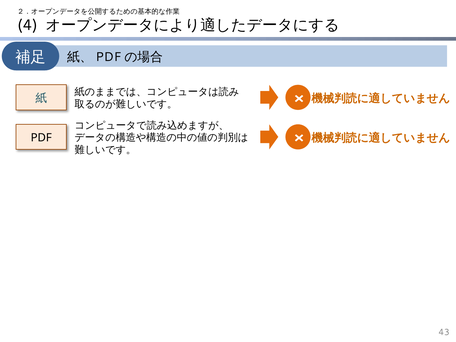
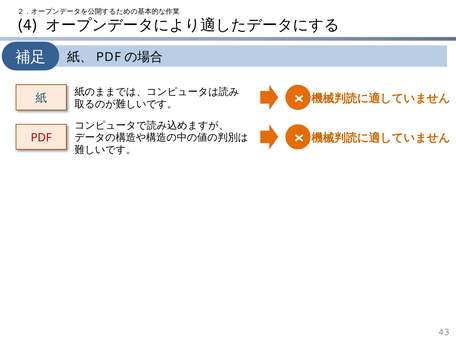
PDF colour: black -> red
